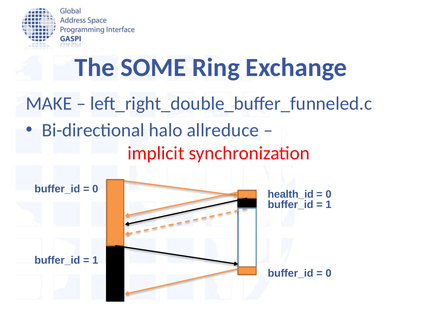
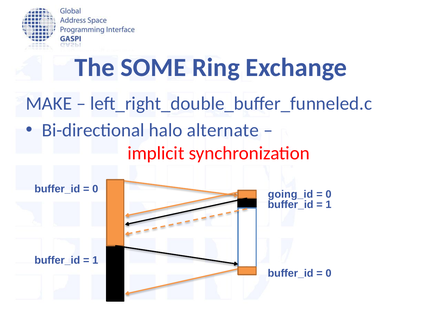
allreduce: allreduce -> alternate
health_id: health_id -> going_id
